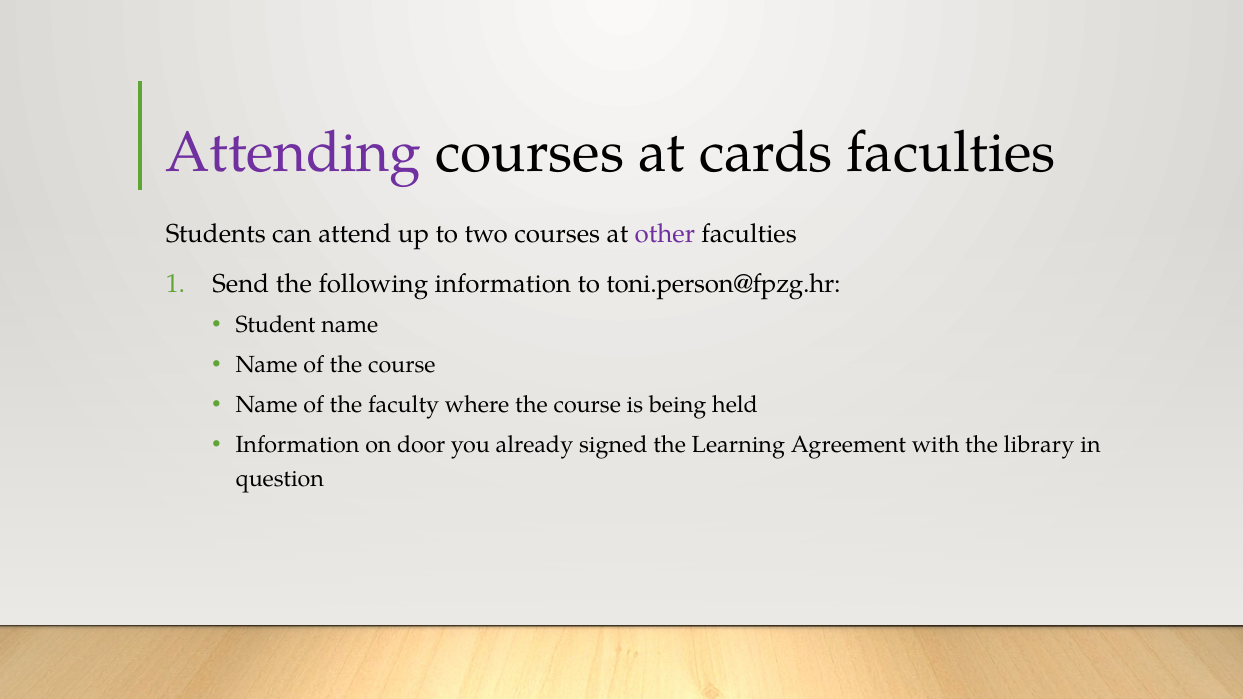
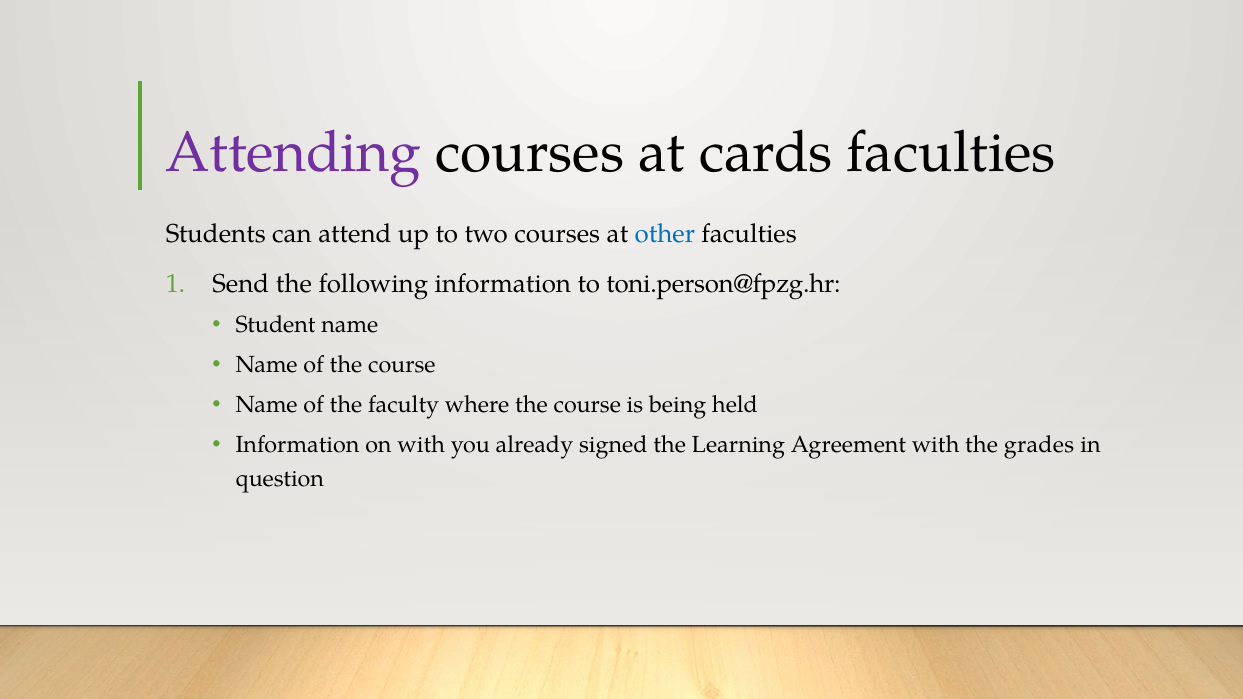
other colour: purple -> blue
on door: door -> with
library: library -> grades
